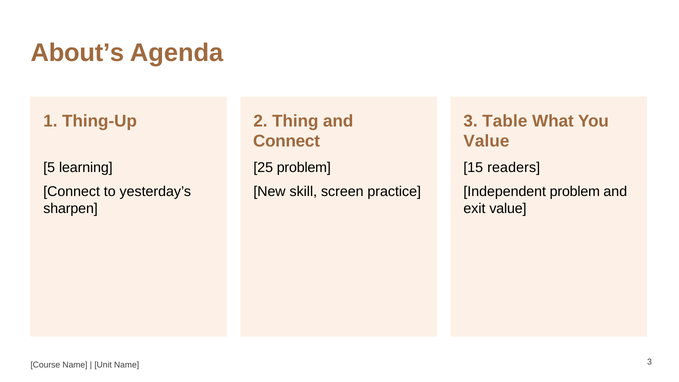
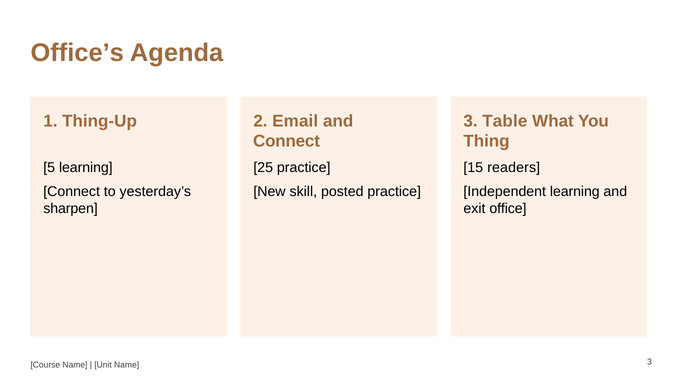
About’s: About’s -> Office’s
Thing: Thing -> Email
Value at (486, 141): Value -> Thing
25 problem: problem -> practice
screen: screen -> posted
Independent problem: problem -> learning
exit value: value -> office
